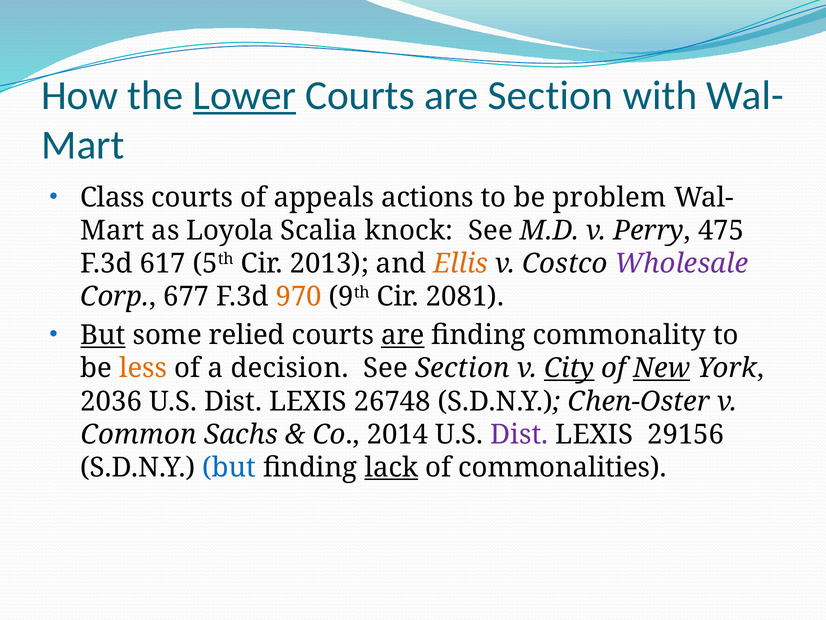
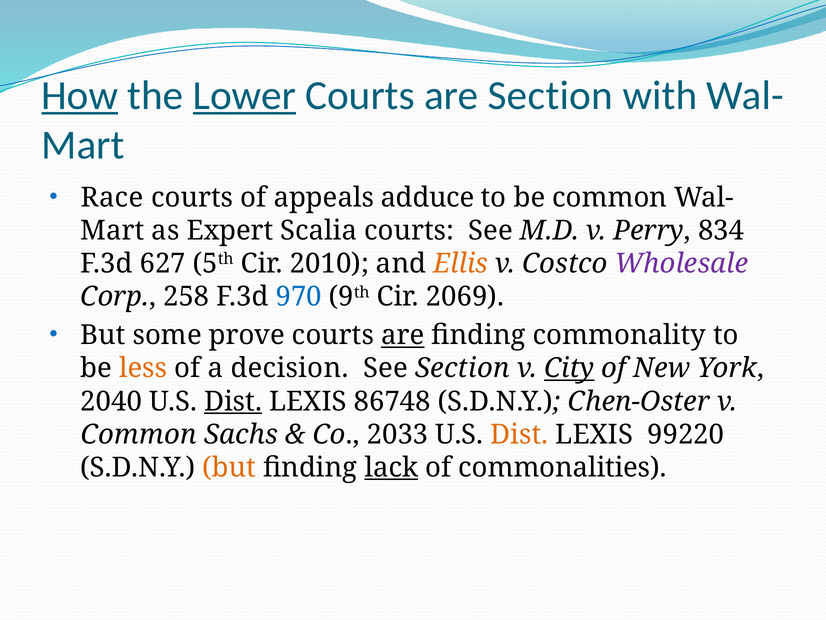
How underline: none -> present
Class: Class -> Race
actions: actions -> adduce
be problem: problem -> common
Loyola: Loyola -> Expert
Scalia knock: knock -> courts
475: 475 -> 834
617: 617 -> 627
2013: 2013 -> 2010
677: 677 -> 258
970 colour: orange -> blue
2081: 2081 -> 2069
But at (103, 335) underline: present -> none
relied: relied -> prove
New underline: present -> none
2036: 2036 -> 2040
Dist at (233, 401) underline: none -> present
26748: 26748 -> 86748
2014: 2014 -> 2033
Dist at (519, 434) colour: purple -> orange
29156: 29156 -> 99220
but at (229, 467) colour: blue -> orange
